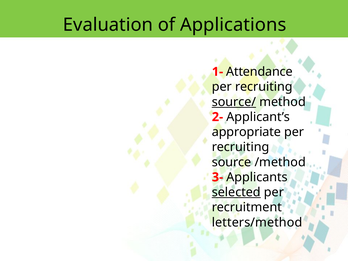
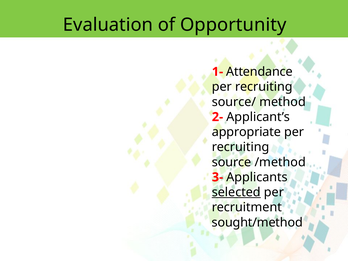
Applications: Applications -> Opportunity
source/ underline: present -> none
letters/method: letters/method -> sought/method
